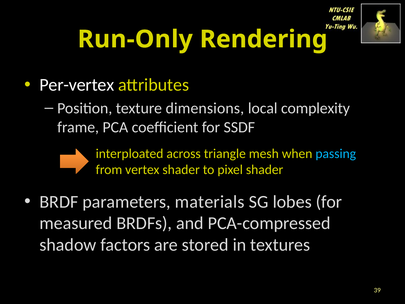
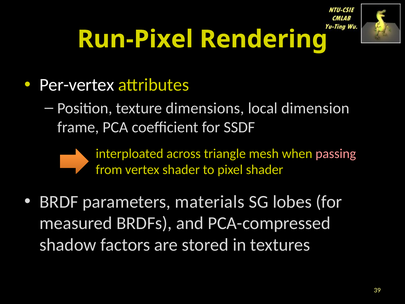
Run-Only: Run-Only -> Run-Pixel
complexity: complexity -> dimension
passing colour: light blue -> pink
